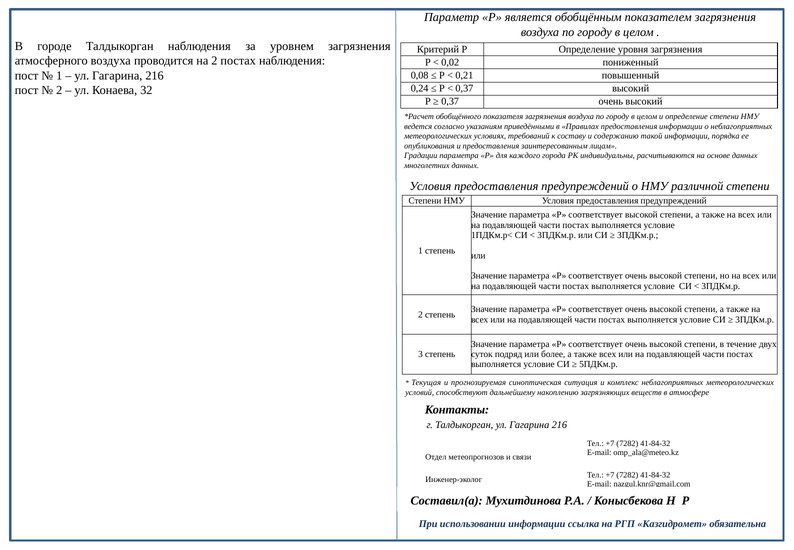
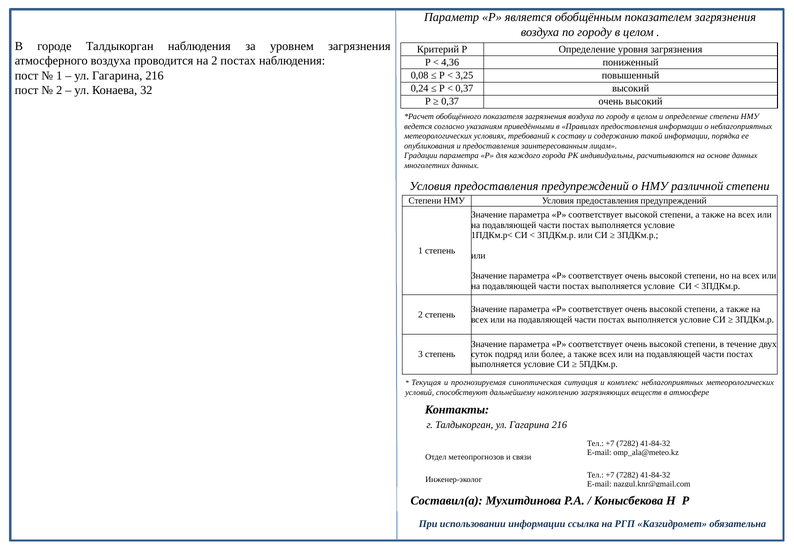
0,02: 0,02 -> 4,36
0,21: 0,21 -> 3,25
